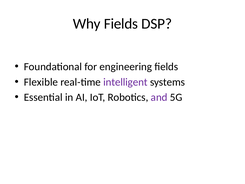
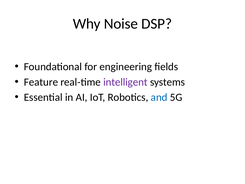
Why Fields: Fields -> Noise
Flexible: Flexible -> Feature
and colour: purple -> blue
